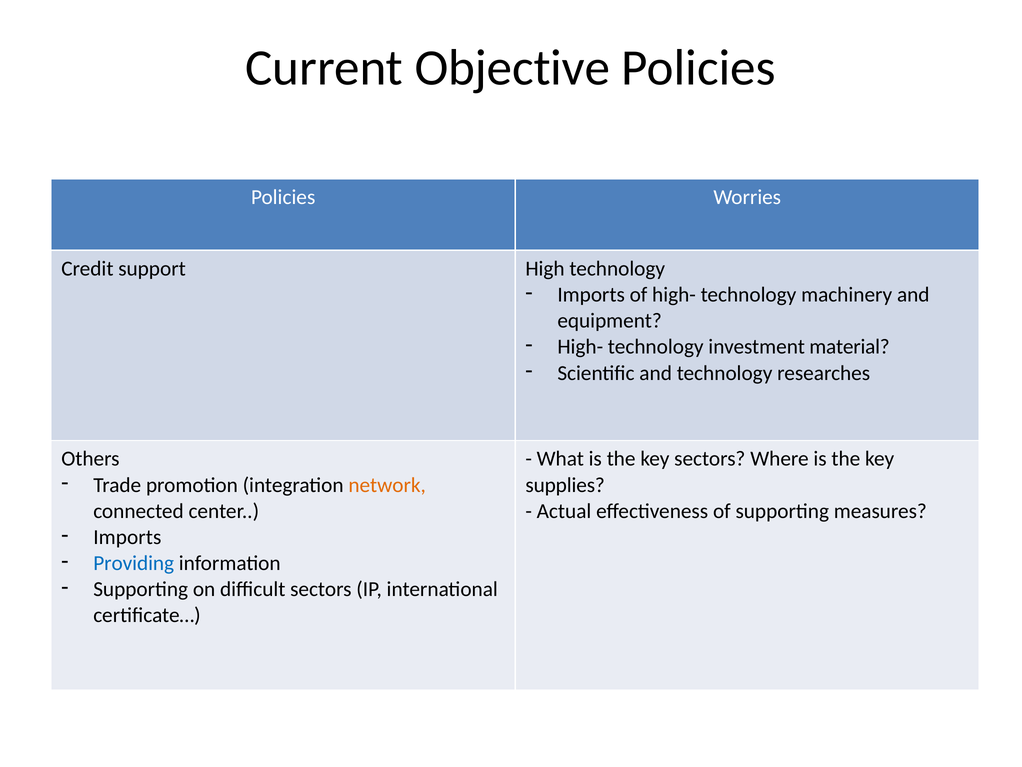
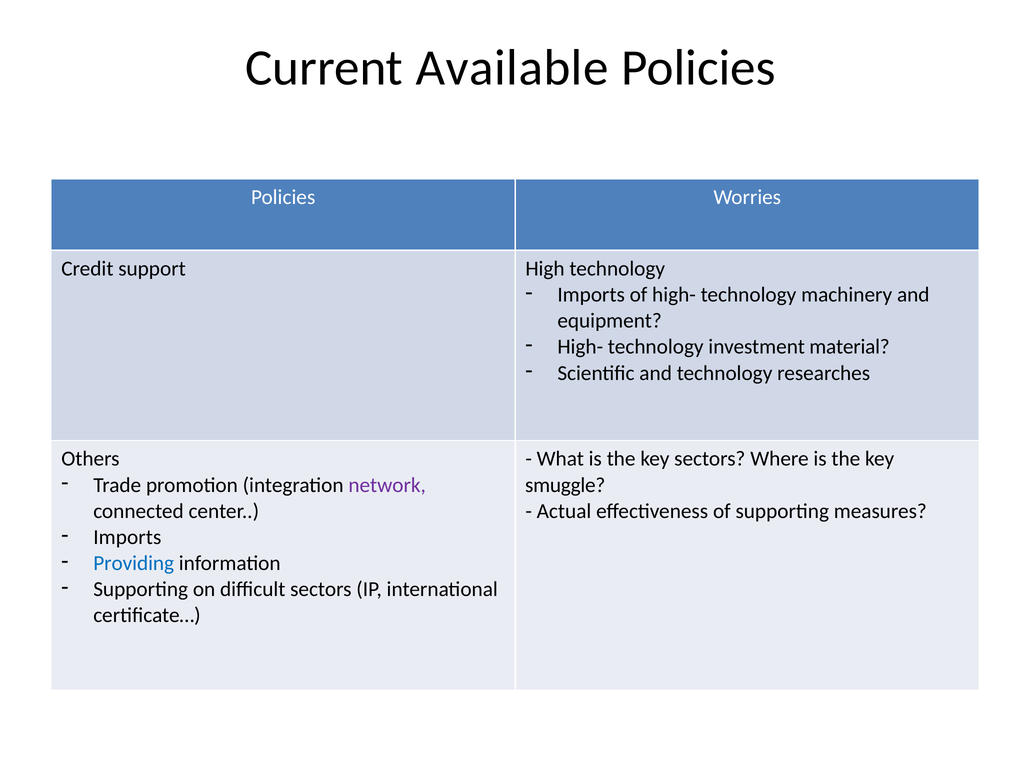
Objective: Objective -> Available
network colour: orange -> purple
supplies: supplies -> smuggle
